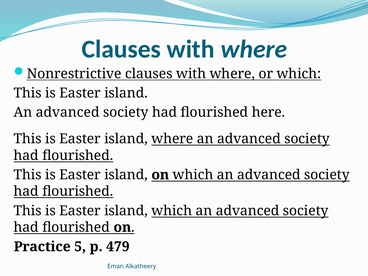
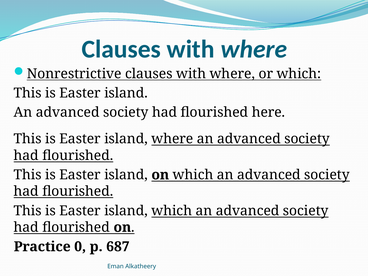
5: 5 -> 0
479: 479 -> 687
